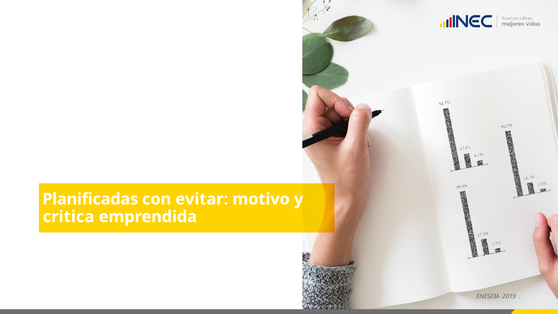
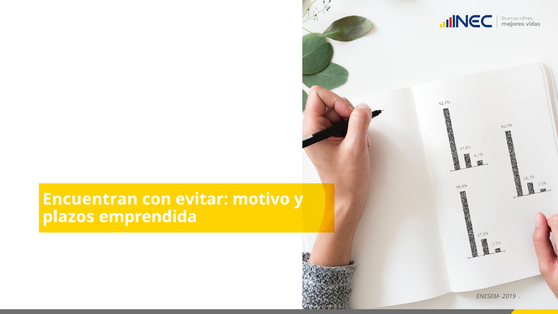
Planificadas: Planificadas -> Encuentran
critica: critica -> plazos
